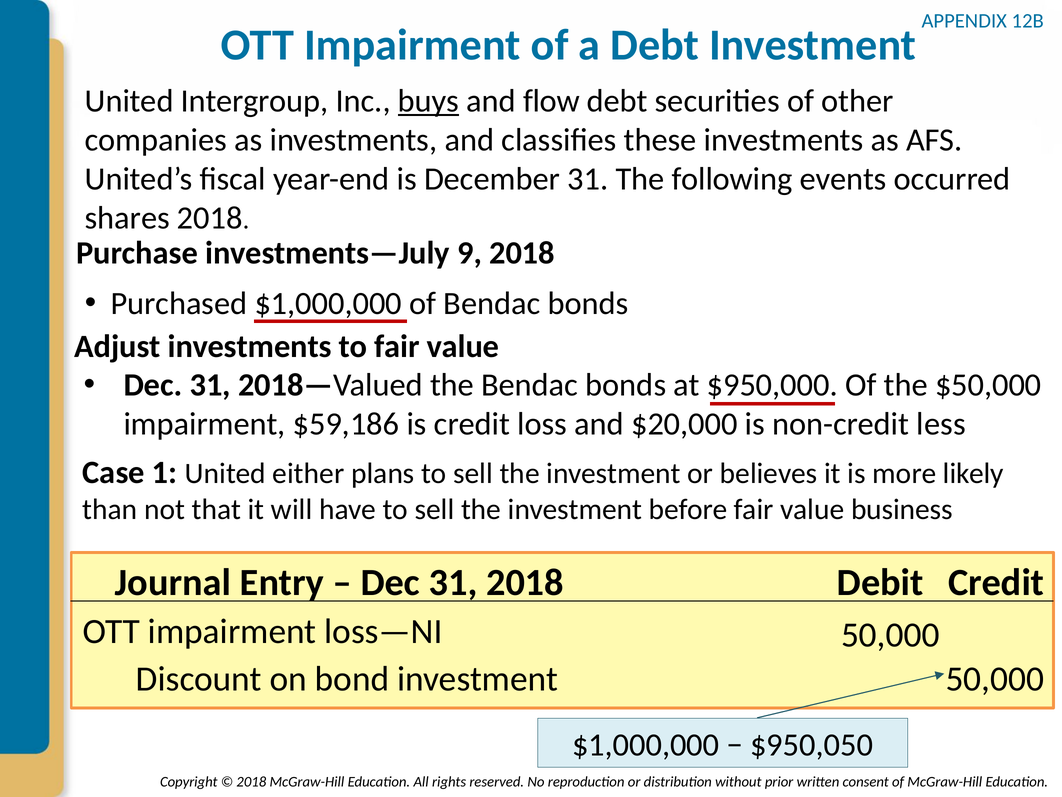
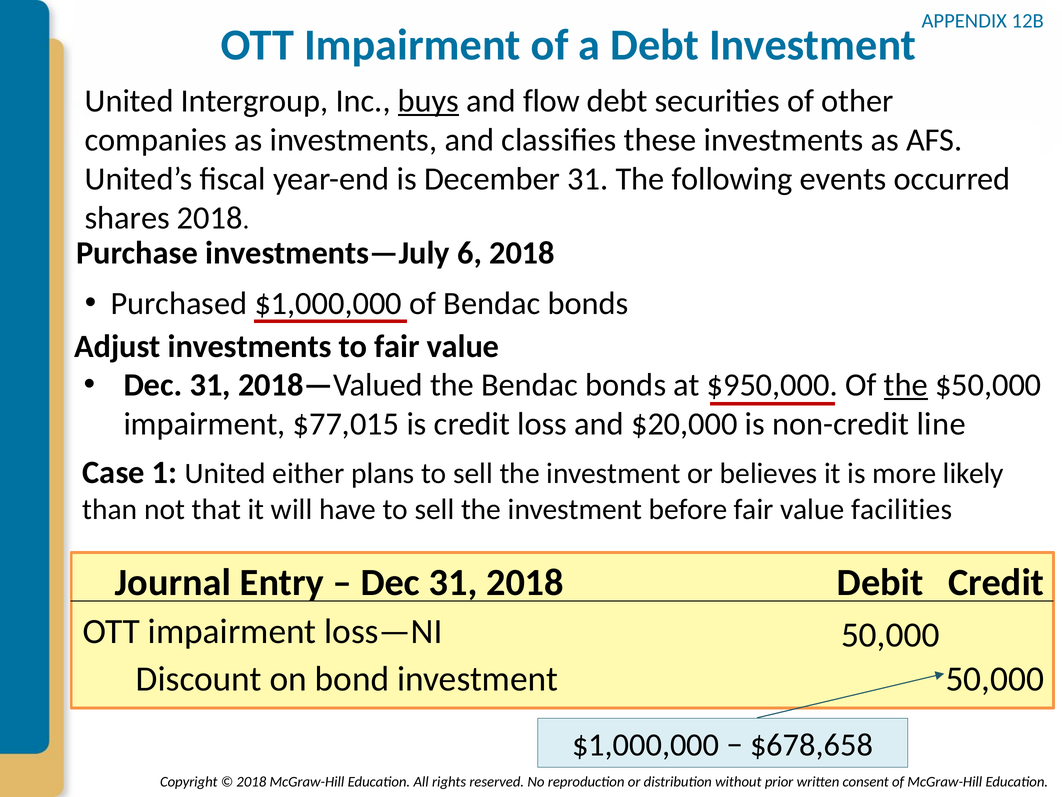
9: 9 -> 6
the at (906, 385) underline: none -> present
$59,186: $59,186 -> $77,015
less: less -> line
business: business -> facilities
$950,050: $950,050 -> $678,658
